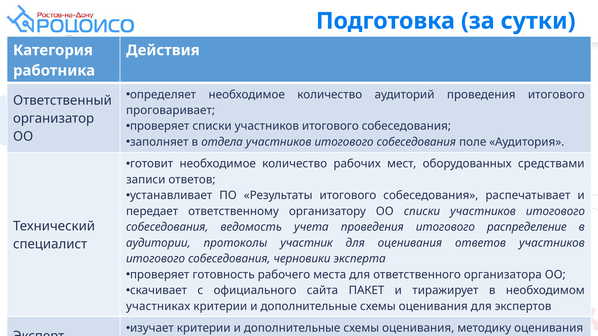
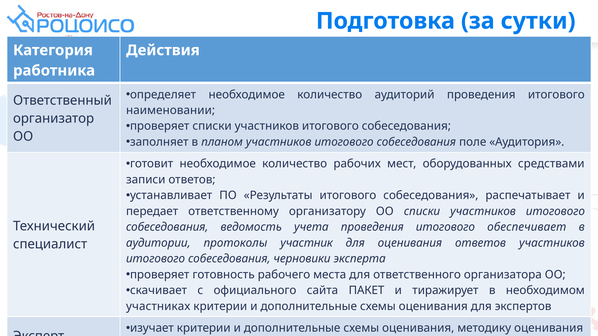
проговаривает: проговаривает -> наименовании
отдела: отдела -> планом
распределение: распределение -> обеспечивает
